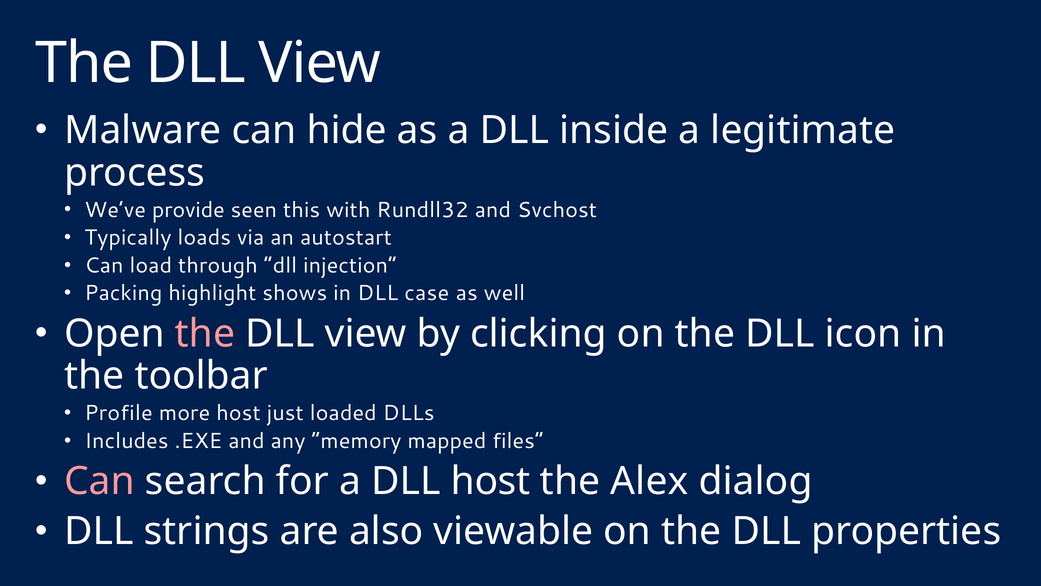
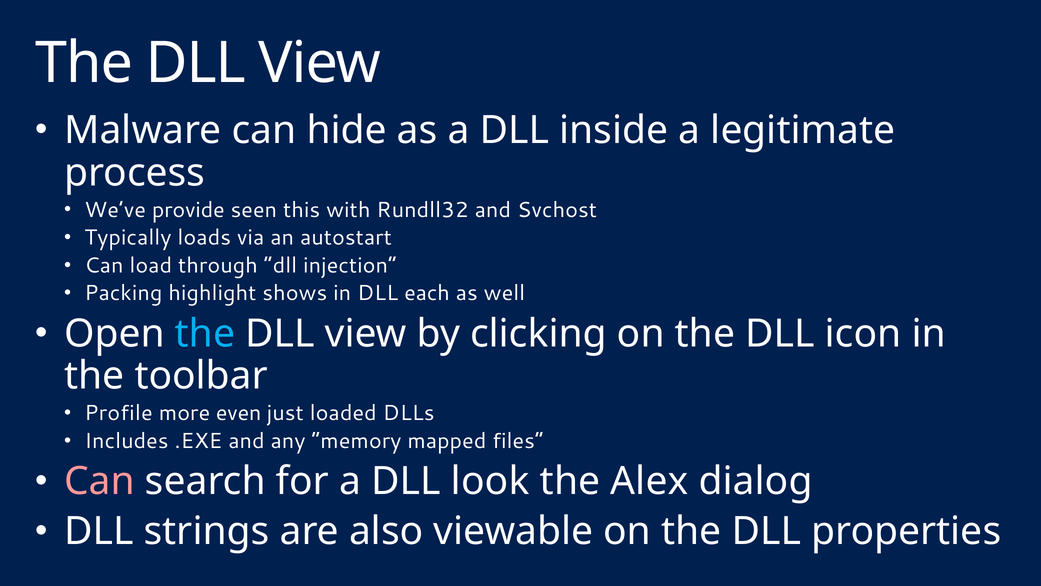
case: case -> each
the at (205, 334) colour: pink -> light blue
more host: host -> even
DLL host: host -> look
